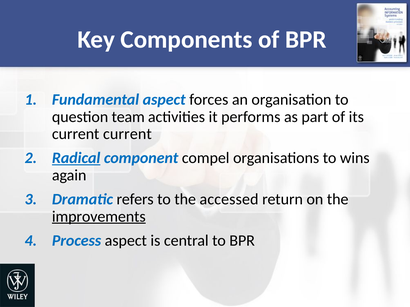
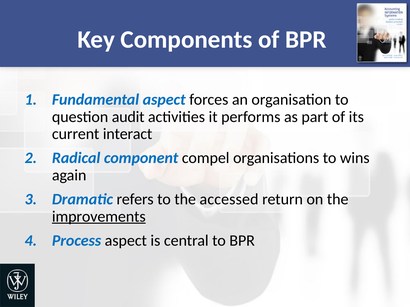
team: team -> audit
current current: current -> interact
Radical underline: present -> none
